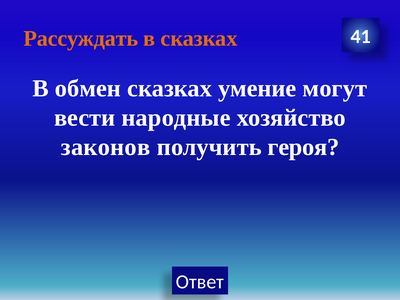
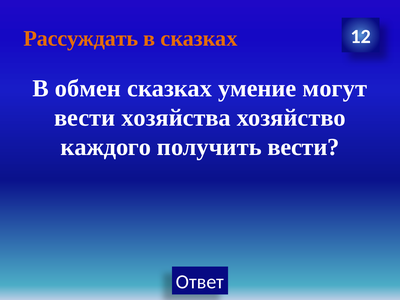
41: 41 -> 12
народные: народные -> хозяйства
законов: законов -> каждого
получить героя: героя -> вести
